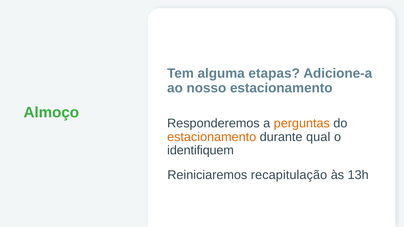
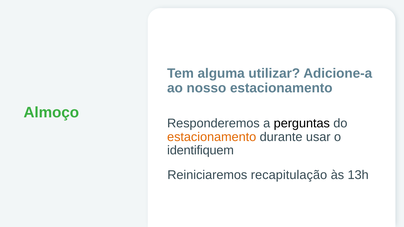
etapas: etapas -> utilizar
perguntas colour: orange -> black
qual: qual -> usar
